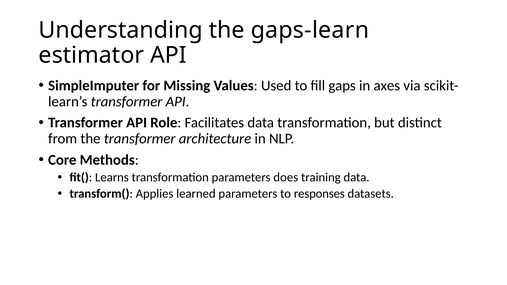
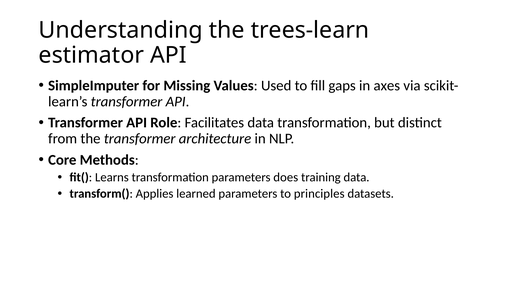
gaps-learn: gaps-learn -> trees-learn
responses: responses -> principles
